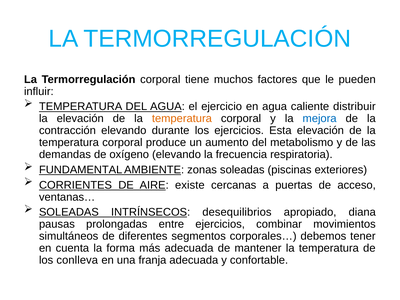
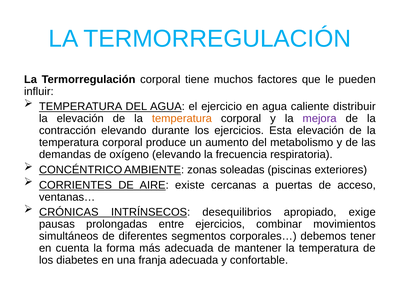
mejora colour: blue -> purple
FUNDAMENTAL: FUNDAMENTAL -> CONCÉNTRICO
SOLEADAS at (69, 212): SOLEADAS -> CRÓNICAS
diana: diana -> exige
conlleva: conlleva -> diabetes
